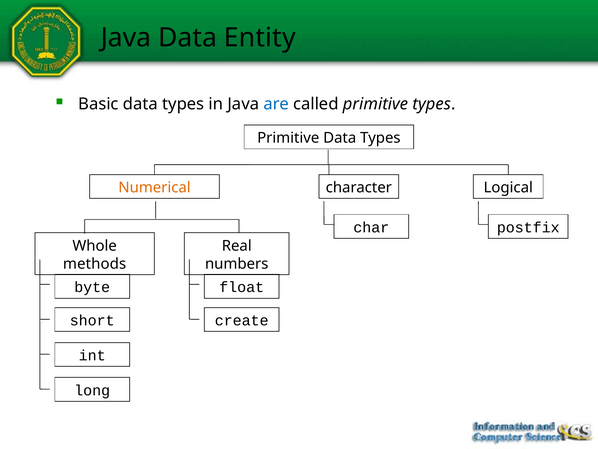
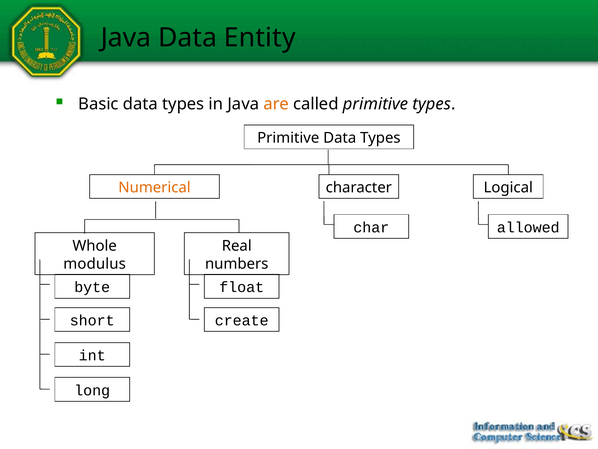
are colour: blue -> orange
postfix: postfix -> allowed
methods: methods -> modulus
